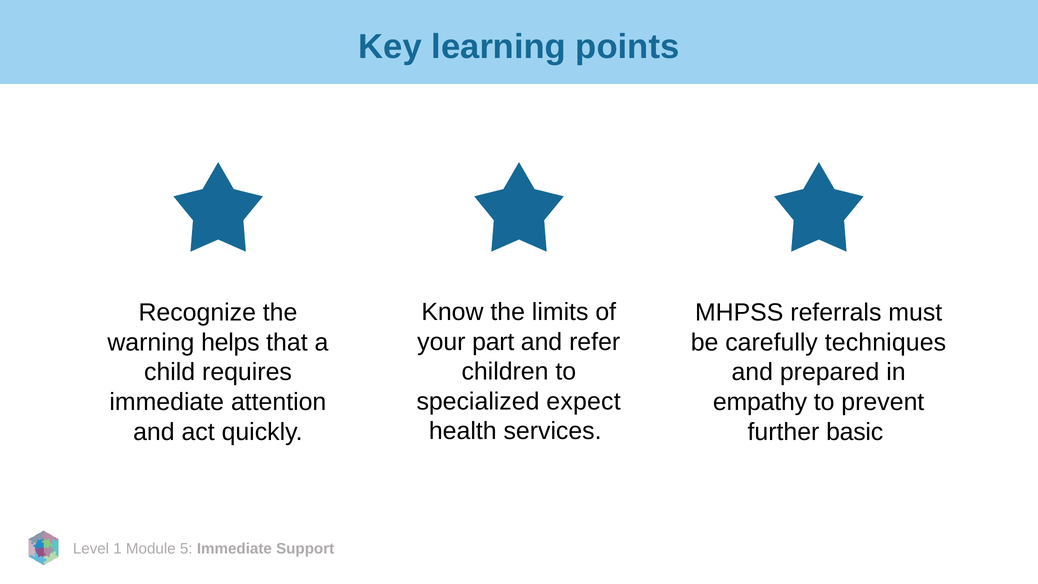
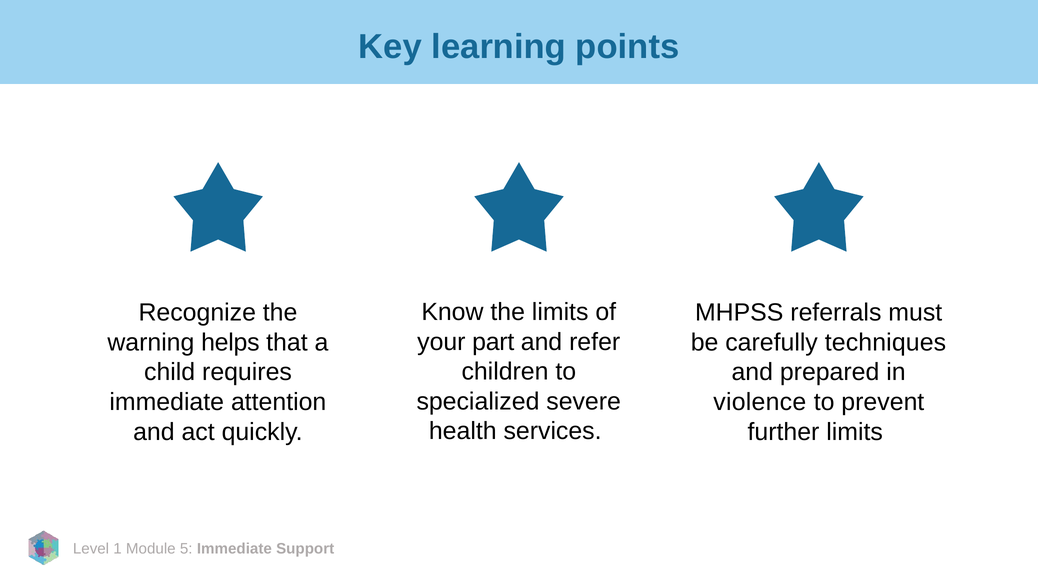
expect: expect -> severe
empathy: empathy -> violence
further basic: basic -> limits
